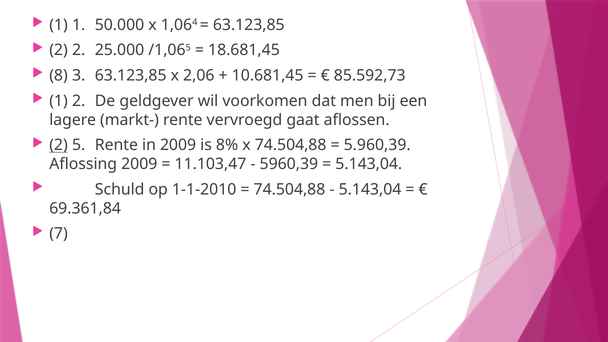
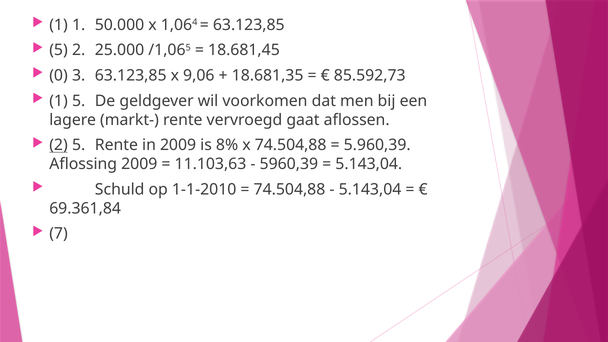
2 at (59, 50): 2 -> 5
8: 8 -> 0
2,06: 2,06 -> 9,06
10.681,45: 10.681,45 -> 18.681,35
1 2: 2 -> 5
11.103,47: 11.103,47 -> 11.103,63
